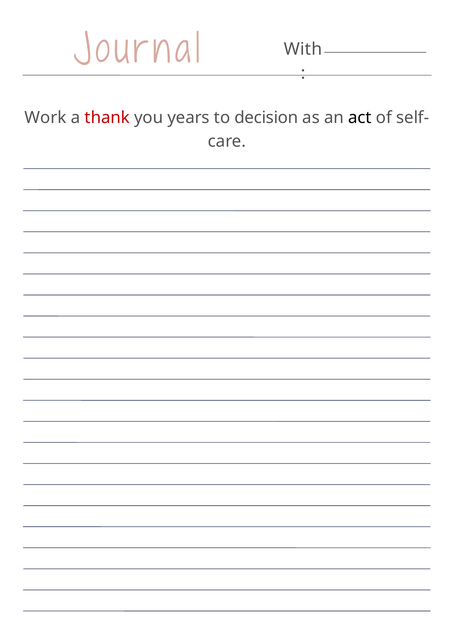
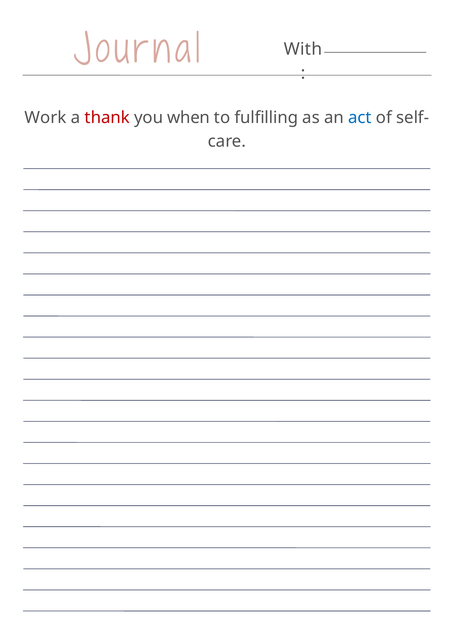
years: years -> when
decision: decision -> fulfilling
act colour: black -> blue
